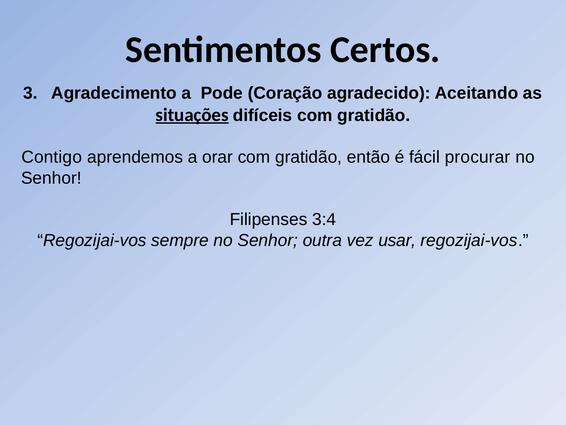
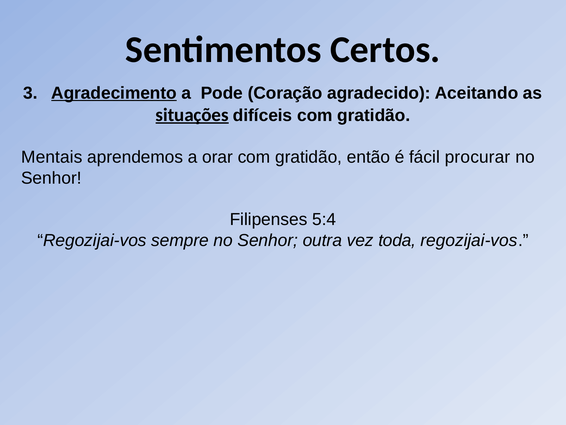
Agradecimento underline: none -> present
Contigo: Contigo -> Mentais
3:4: 3:4 -> 5:4
usar: usar -> toda
